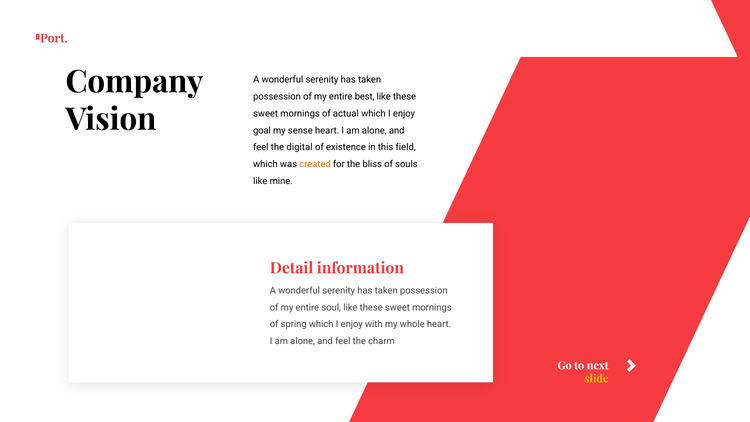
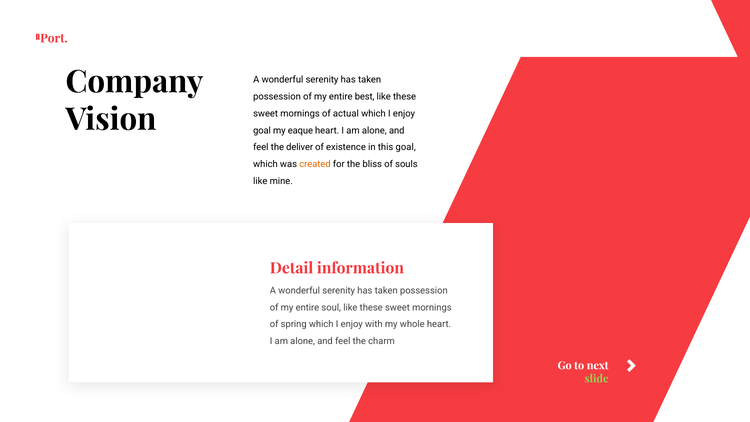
sense: sense -> eaque
digital: digital -> deliver
this field: field -> goal
slide colour: yellow -> light green
